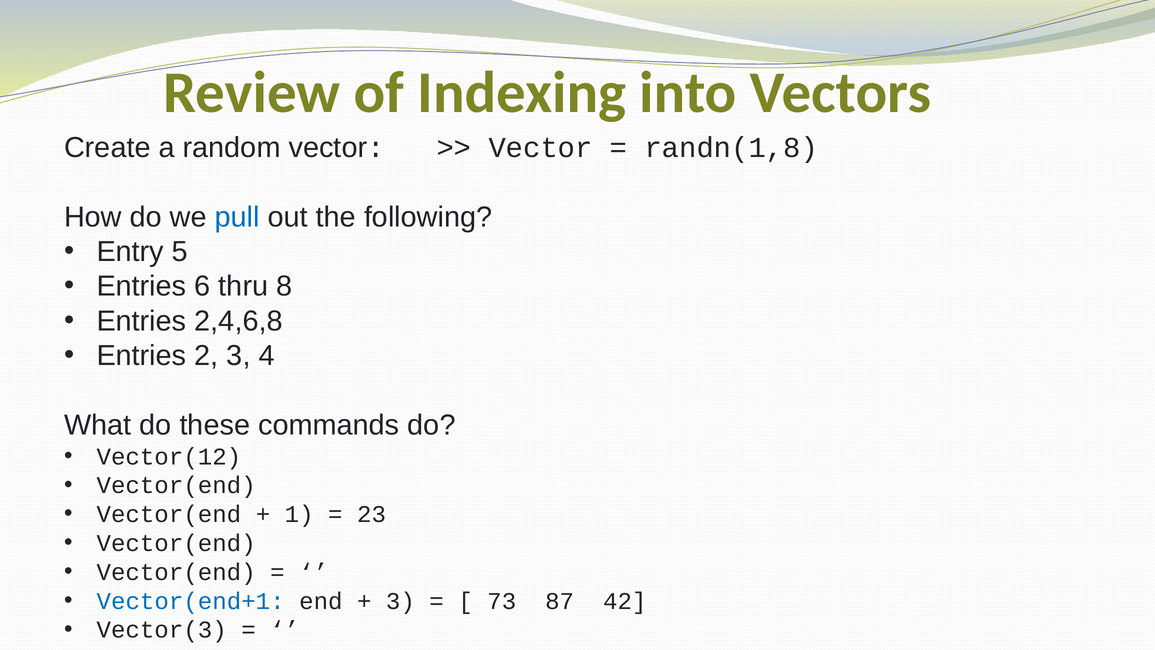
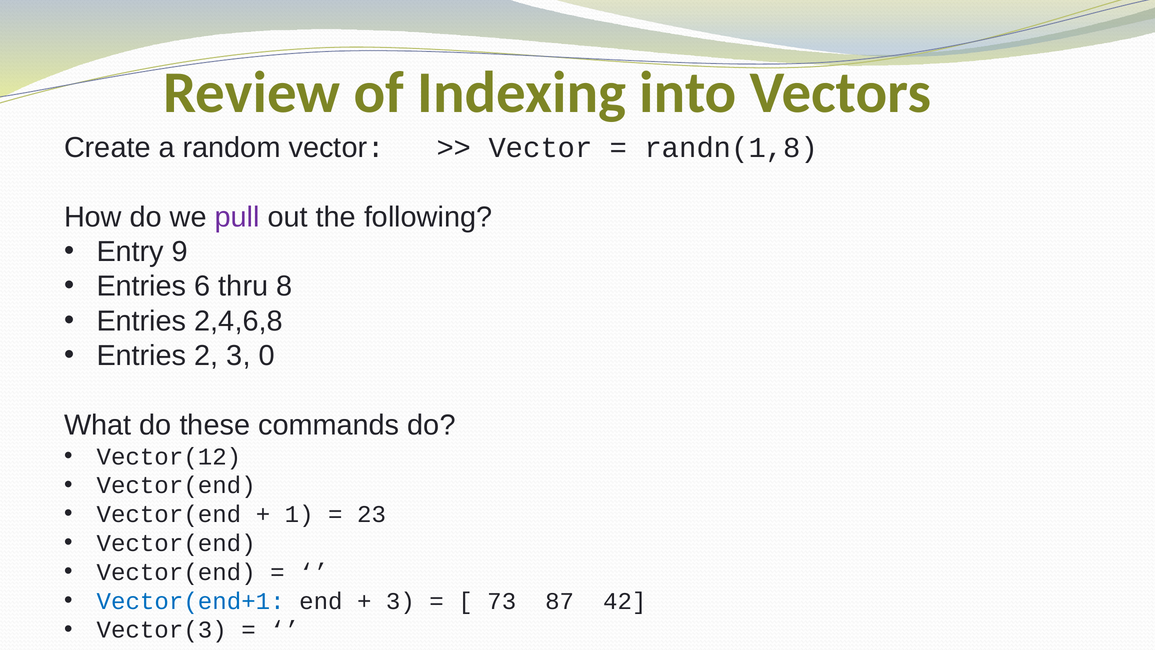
pull colour: blue -> purple
5: 5 -> 9
4: 4 -> 0
